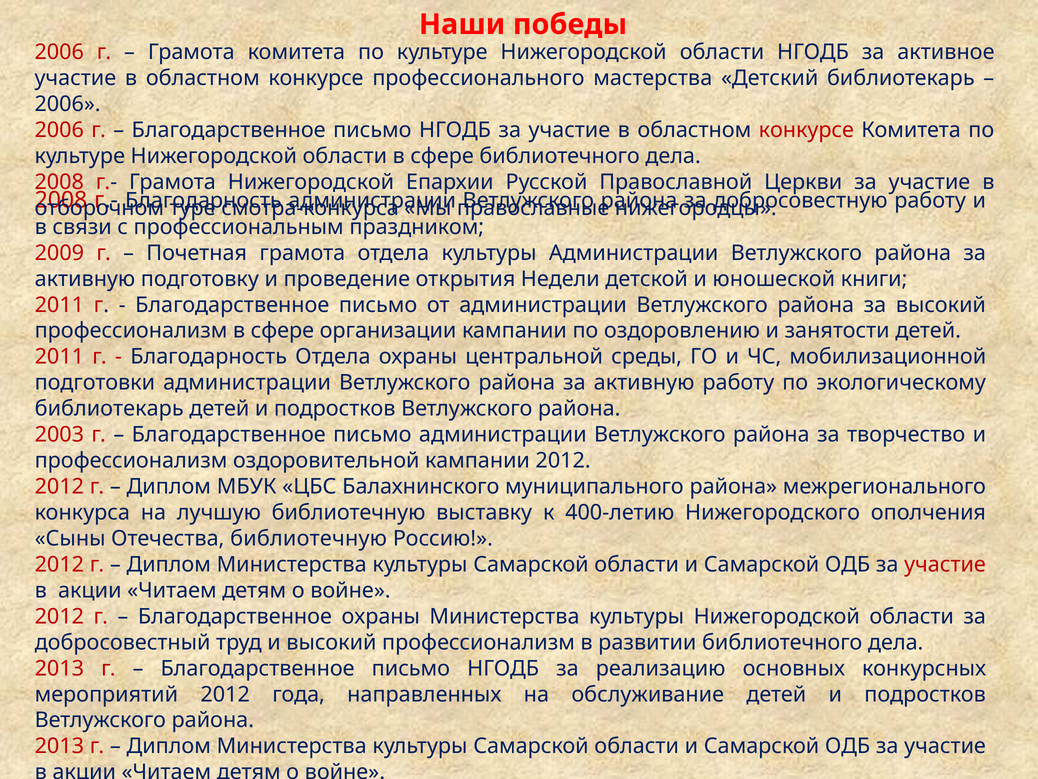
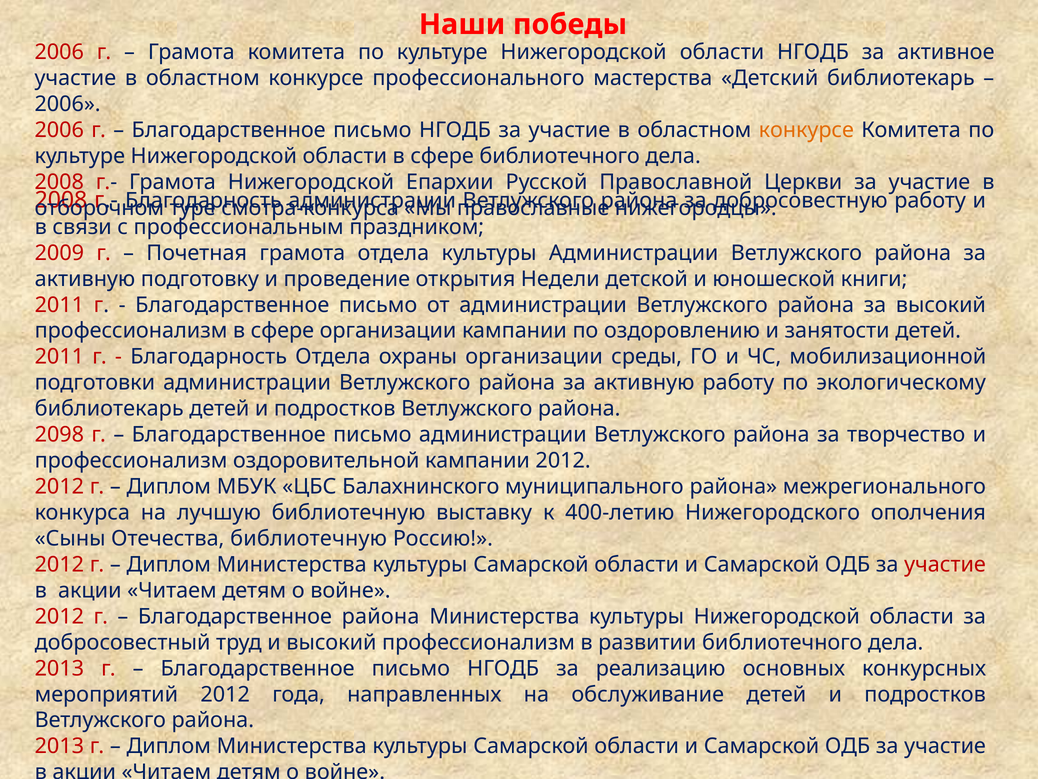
конкурсе at (806, 130) colour: red -> orange
охраны центральной: центральной -> организации
2003: 2003 -> 2098
Благодарственное охраны: охраны -> района
